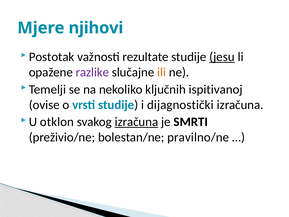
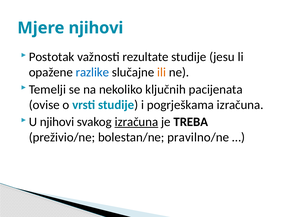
jesu underline: present -> none
razlike colour: purple -> blue
ispitivanoj: ispitivanoj -> pacijenata
dijagnostički: dijagnostički -> pogrješkama
U otklon: otklon -> njihovi
SMRTI: SMRTI -> TREBA
